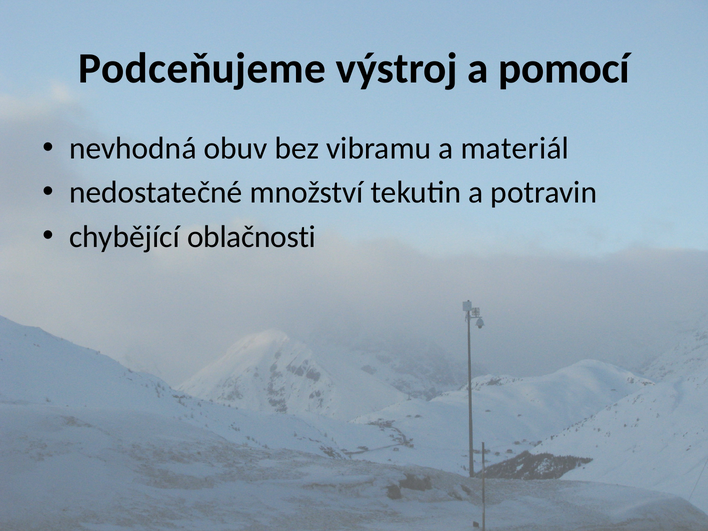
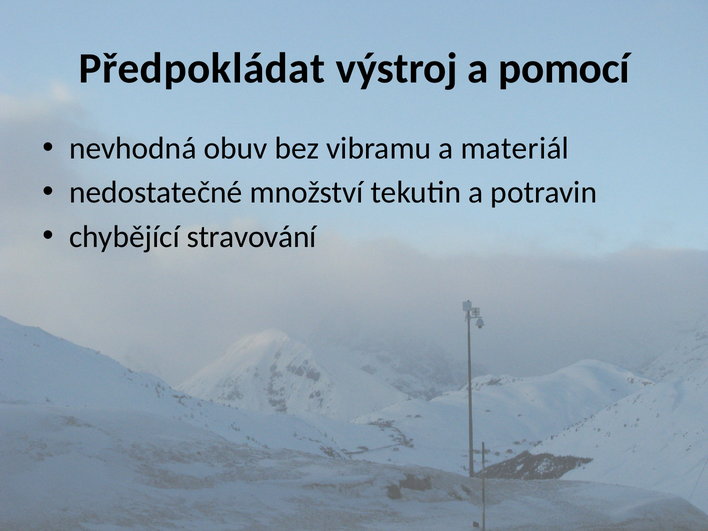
Podceňujeme: Podceňujeme -> Předpokládat
oblačnosti: oblačnosti -> stravování
